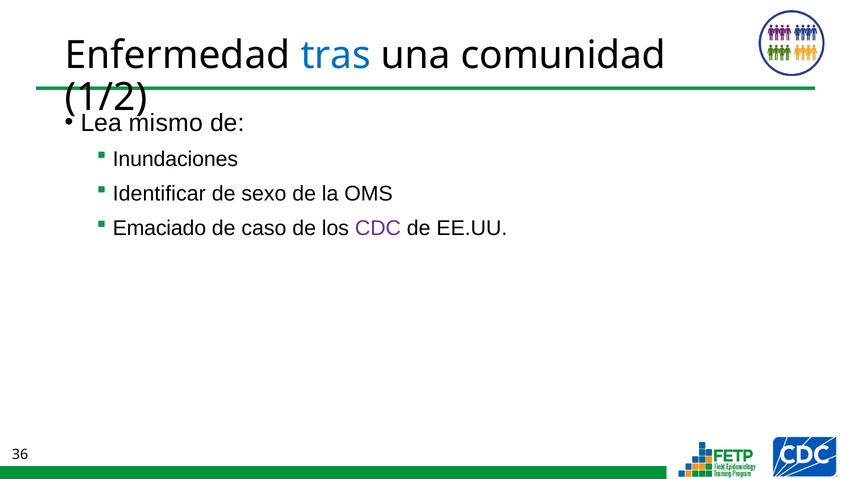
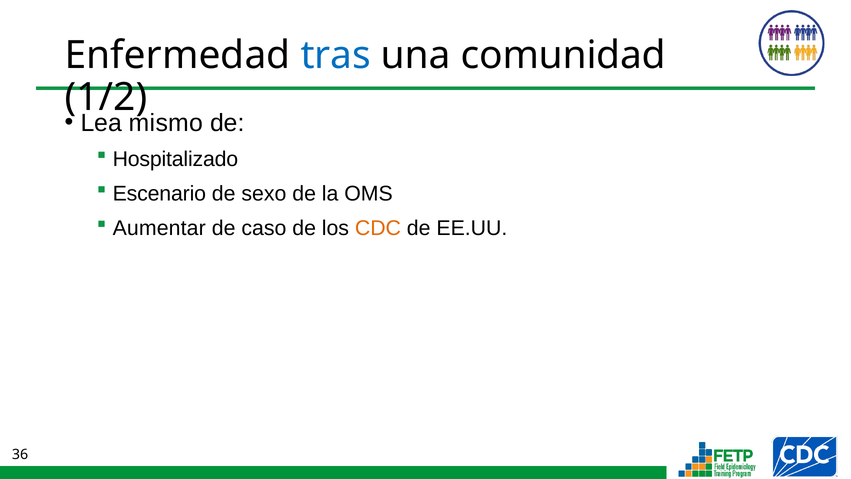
Inundaciones: Inundaciones -> Hospitalizado
Identificar: Identificar -> Escenario
Emaciado: Emaciado -> Aumentar
CDC colour: purple -> orange
